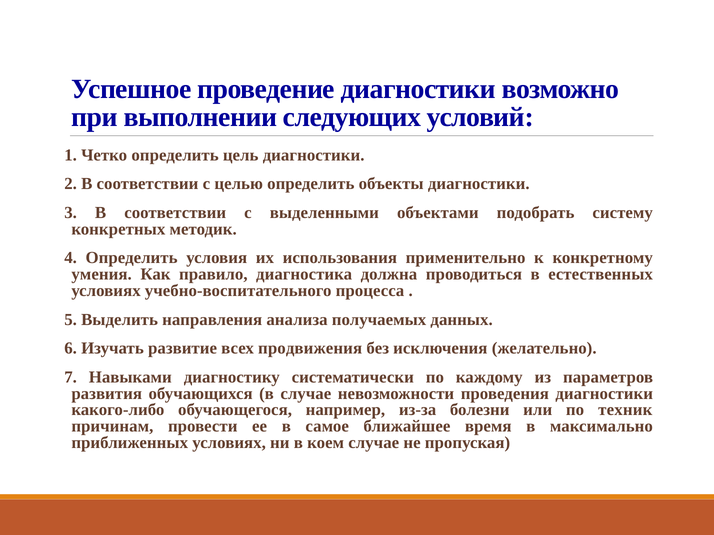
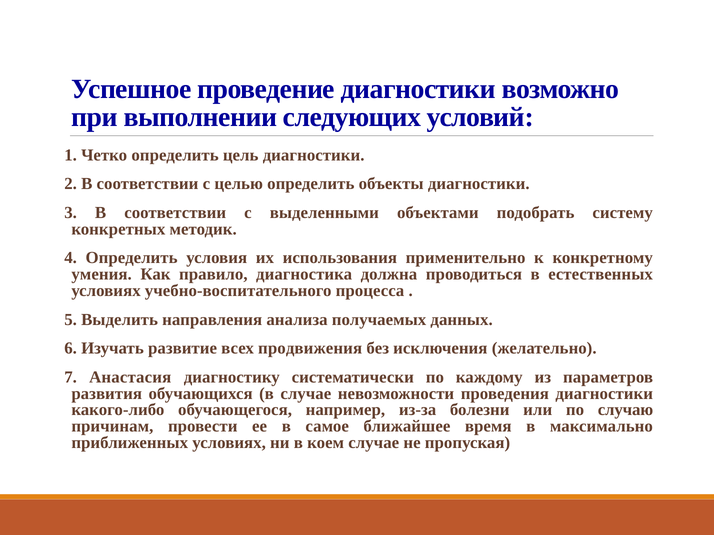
Навыками: Навыками -> Анастасия
техник: техник -> случаю
